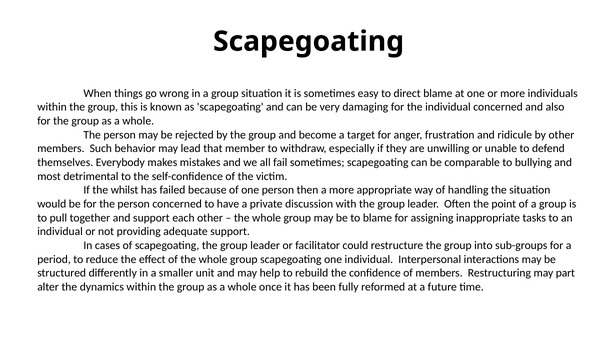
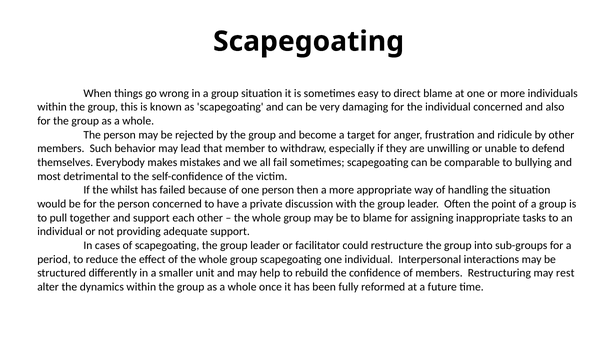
part: part -> rest
